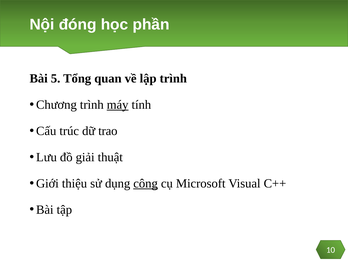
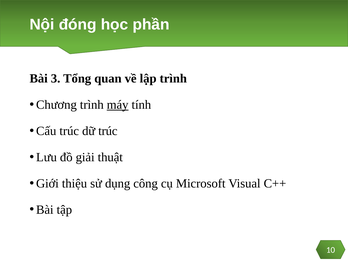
5: 5 -> 3
dữ trao: trao -> trúc
công underline: present -> none
